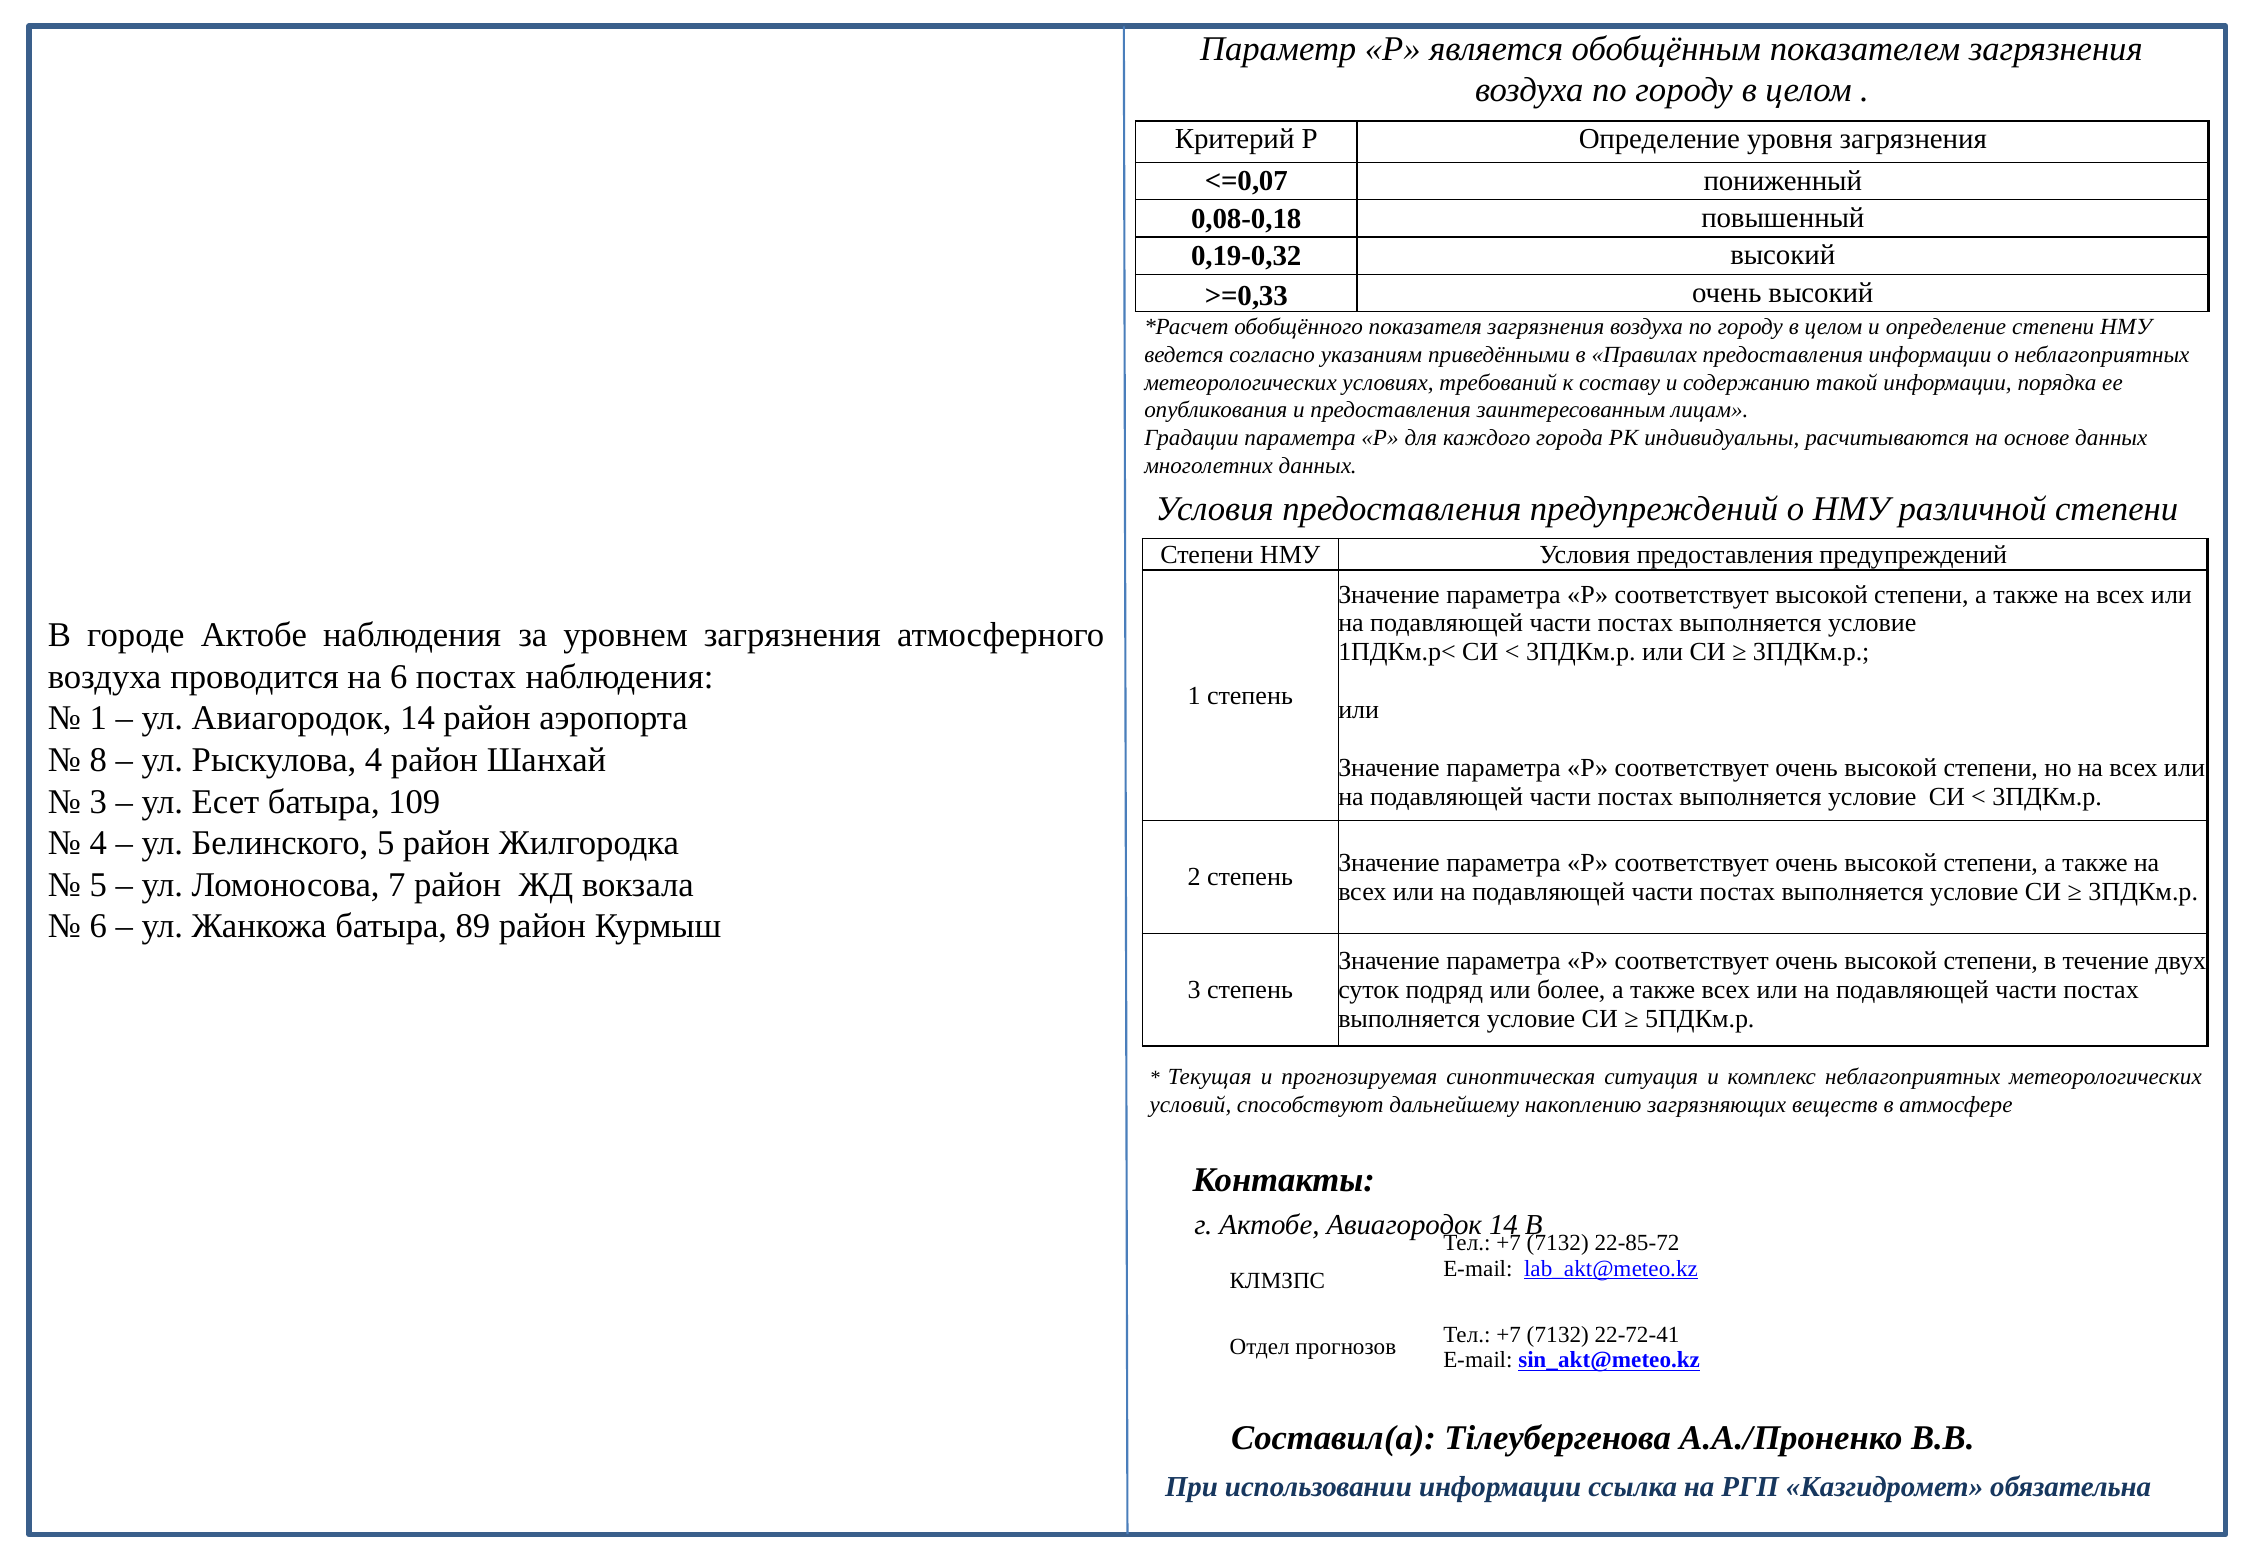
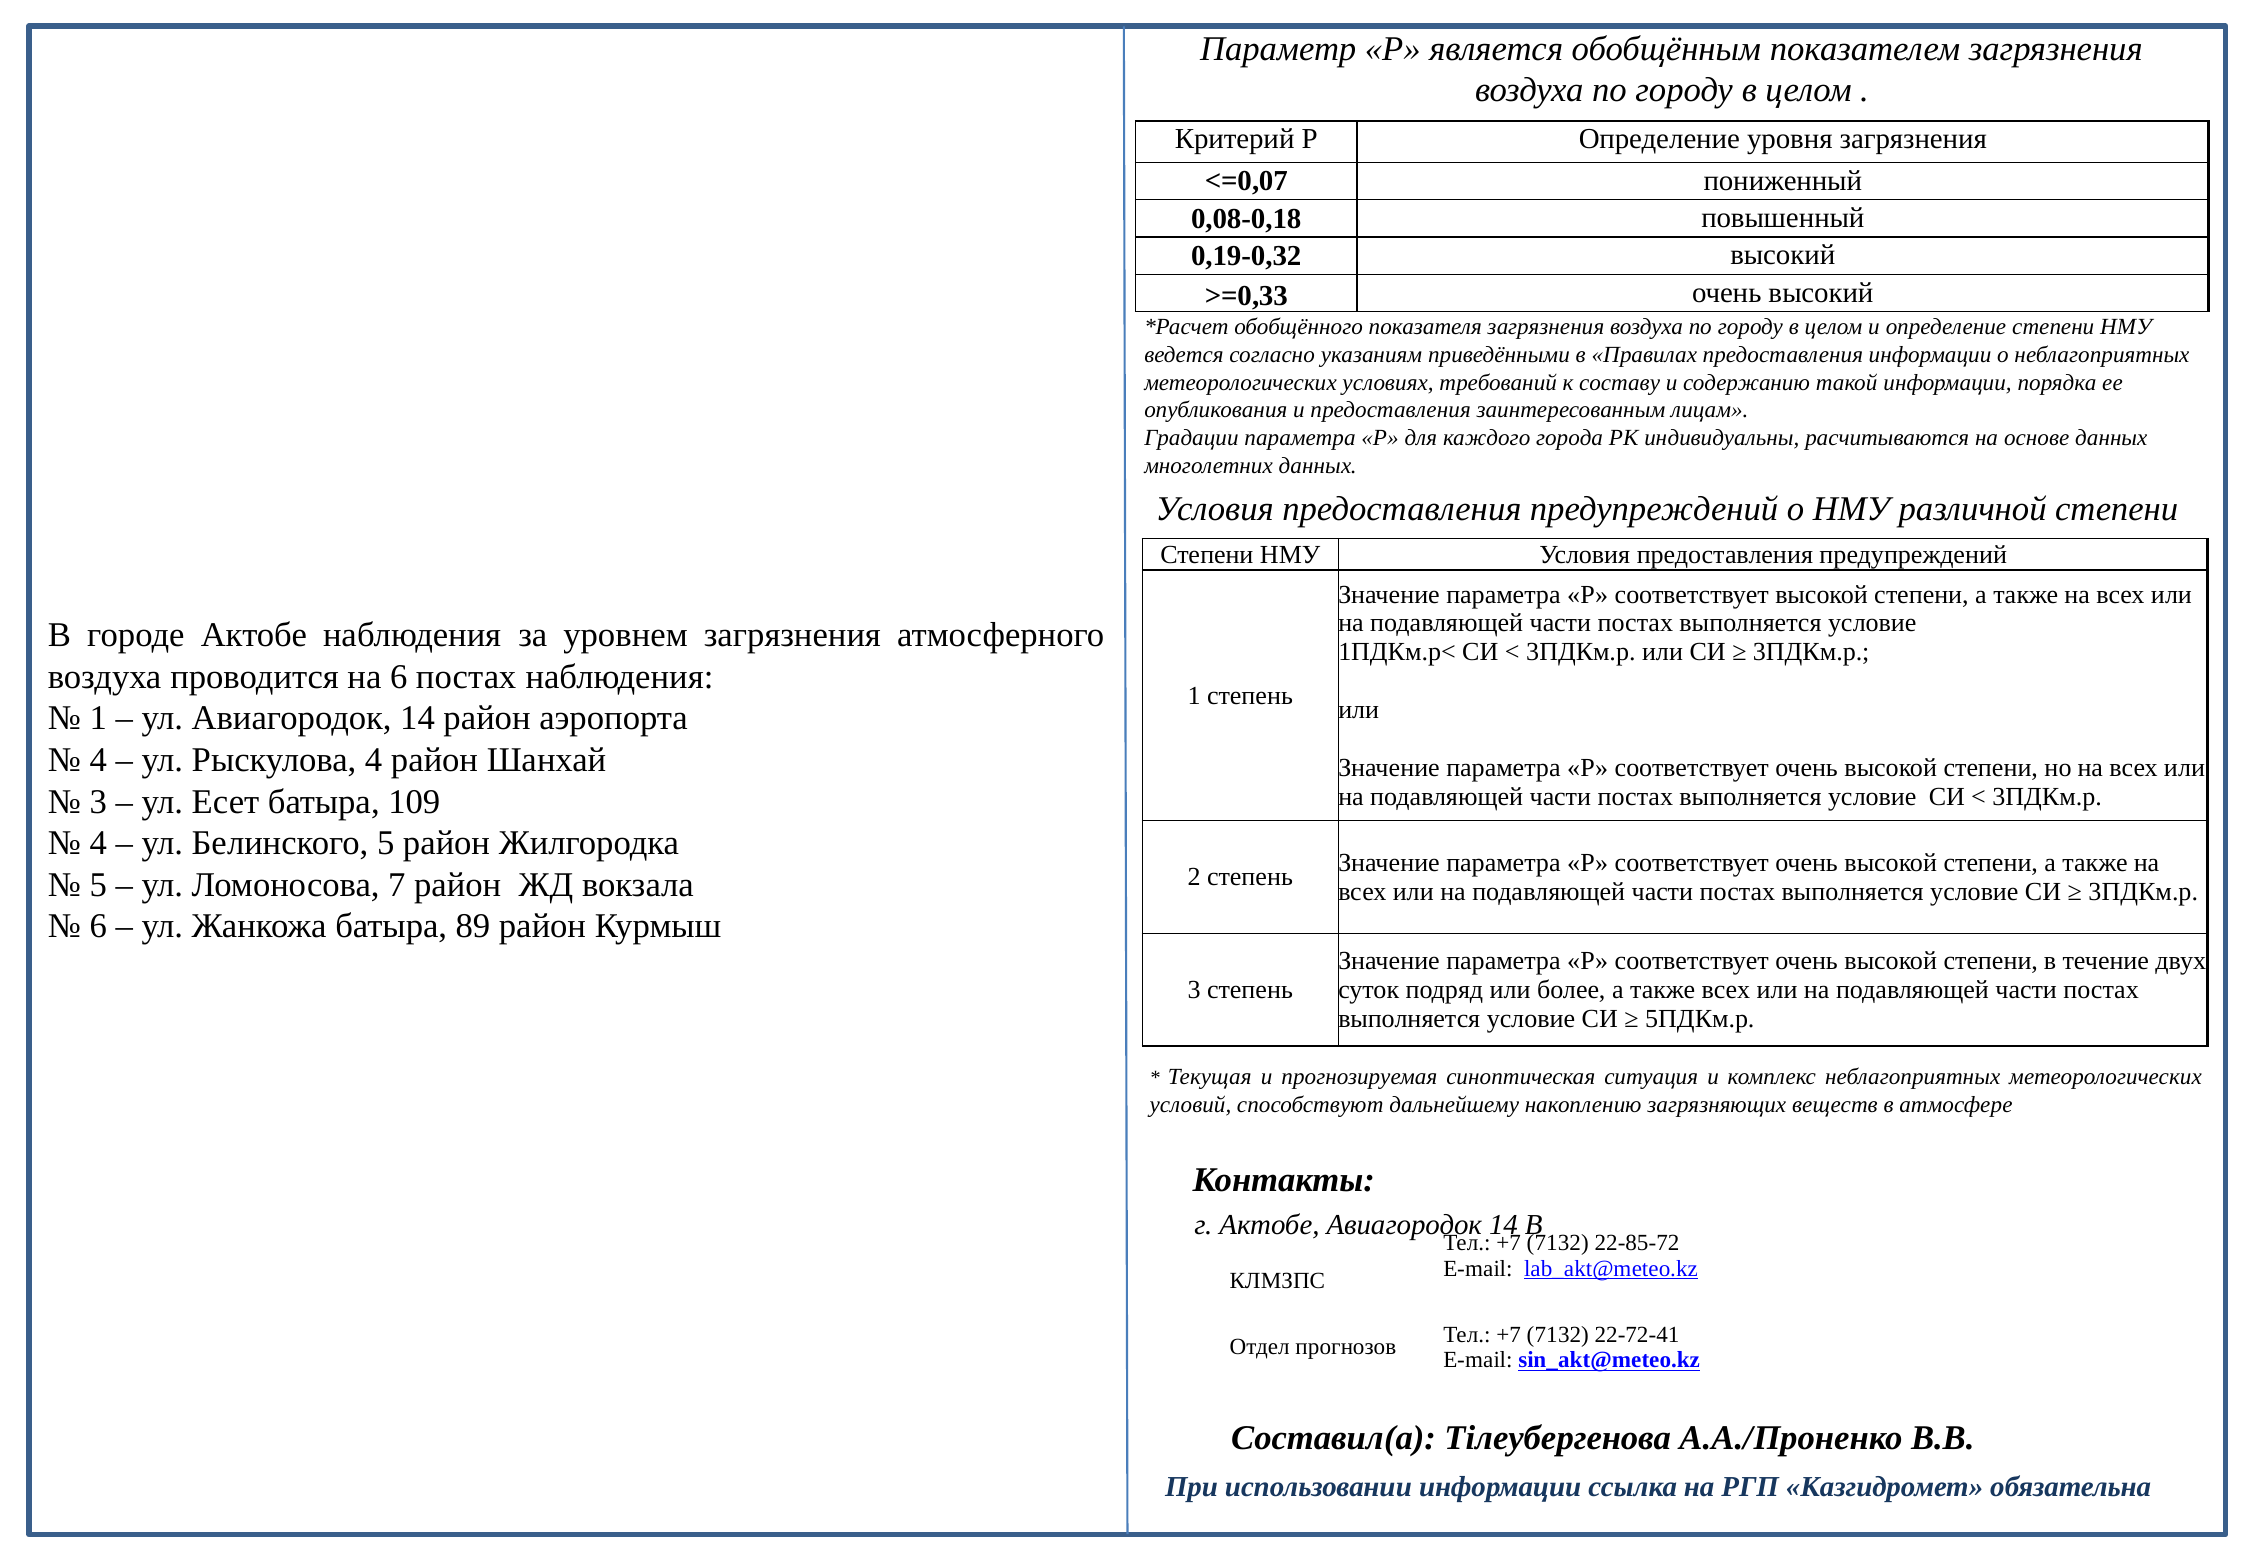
8 at (98, 760): 8 -> 4
